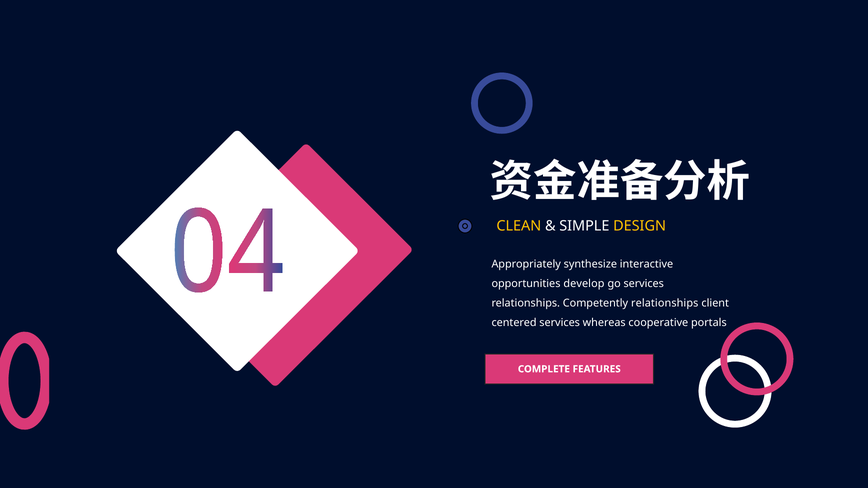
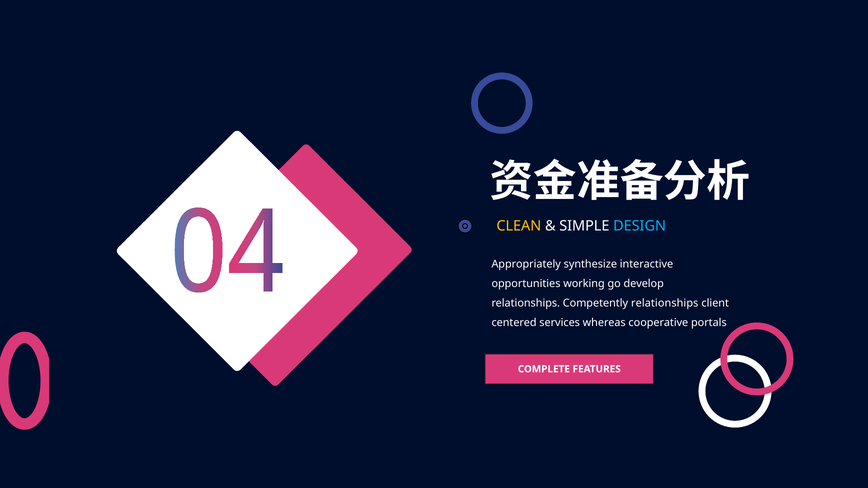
DESIGN colour: yellow -> light blue
develop: develop -> working
go services: services -> develop
